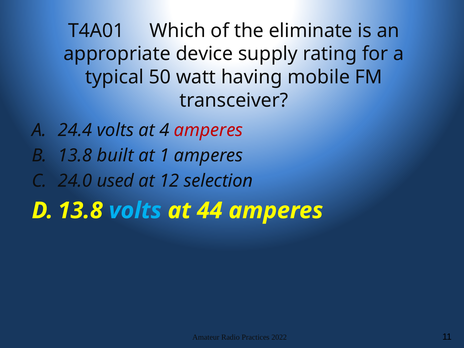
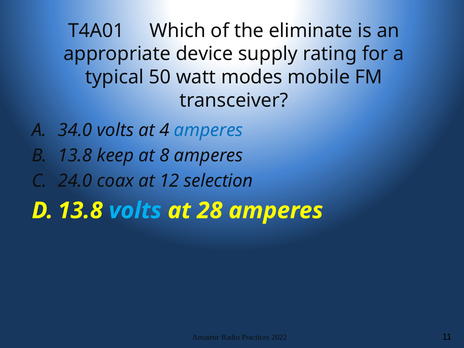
having: having -> modes
24.4: 24.4 -> 34.0
amperes at (209, 130) colour: red -> blue
built: built -> keep
1: 1 -> 8
used: used -> coax
44: 44 -> 28
